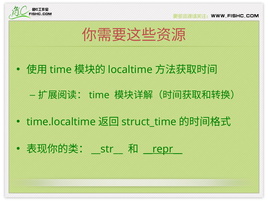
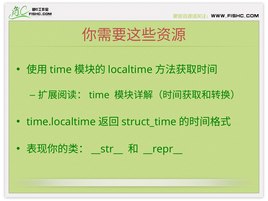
__repr__ underline: present -> none
